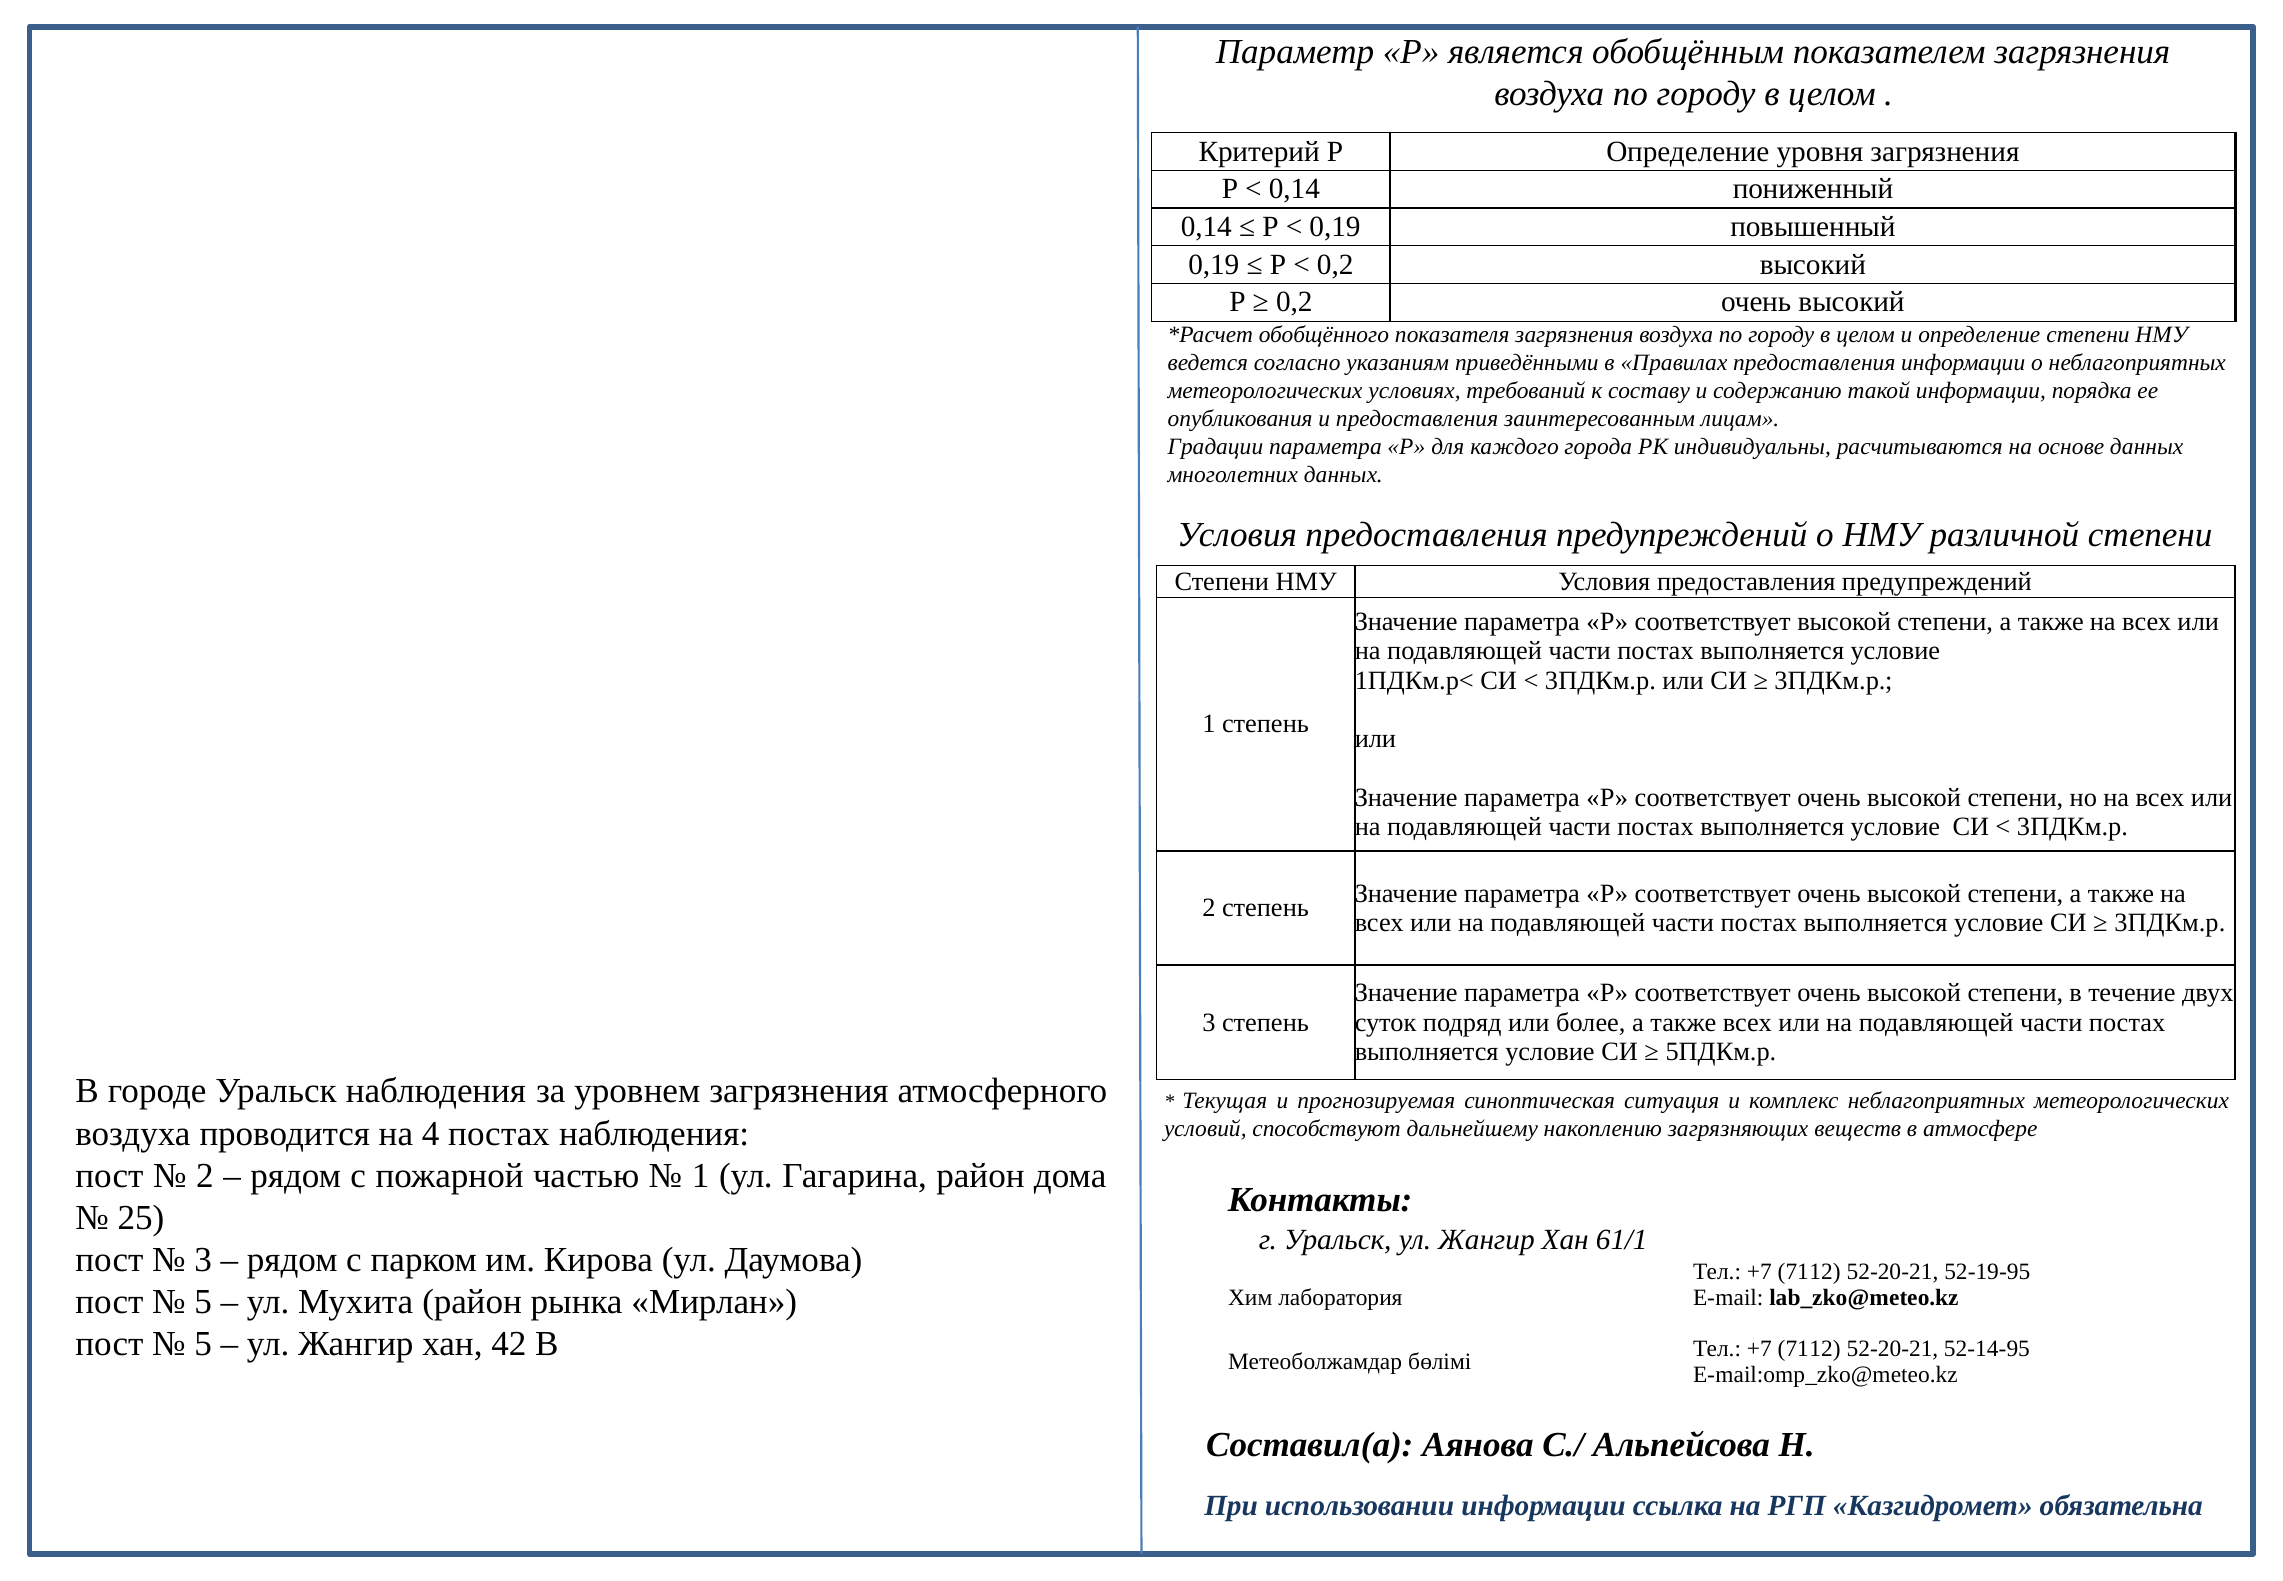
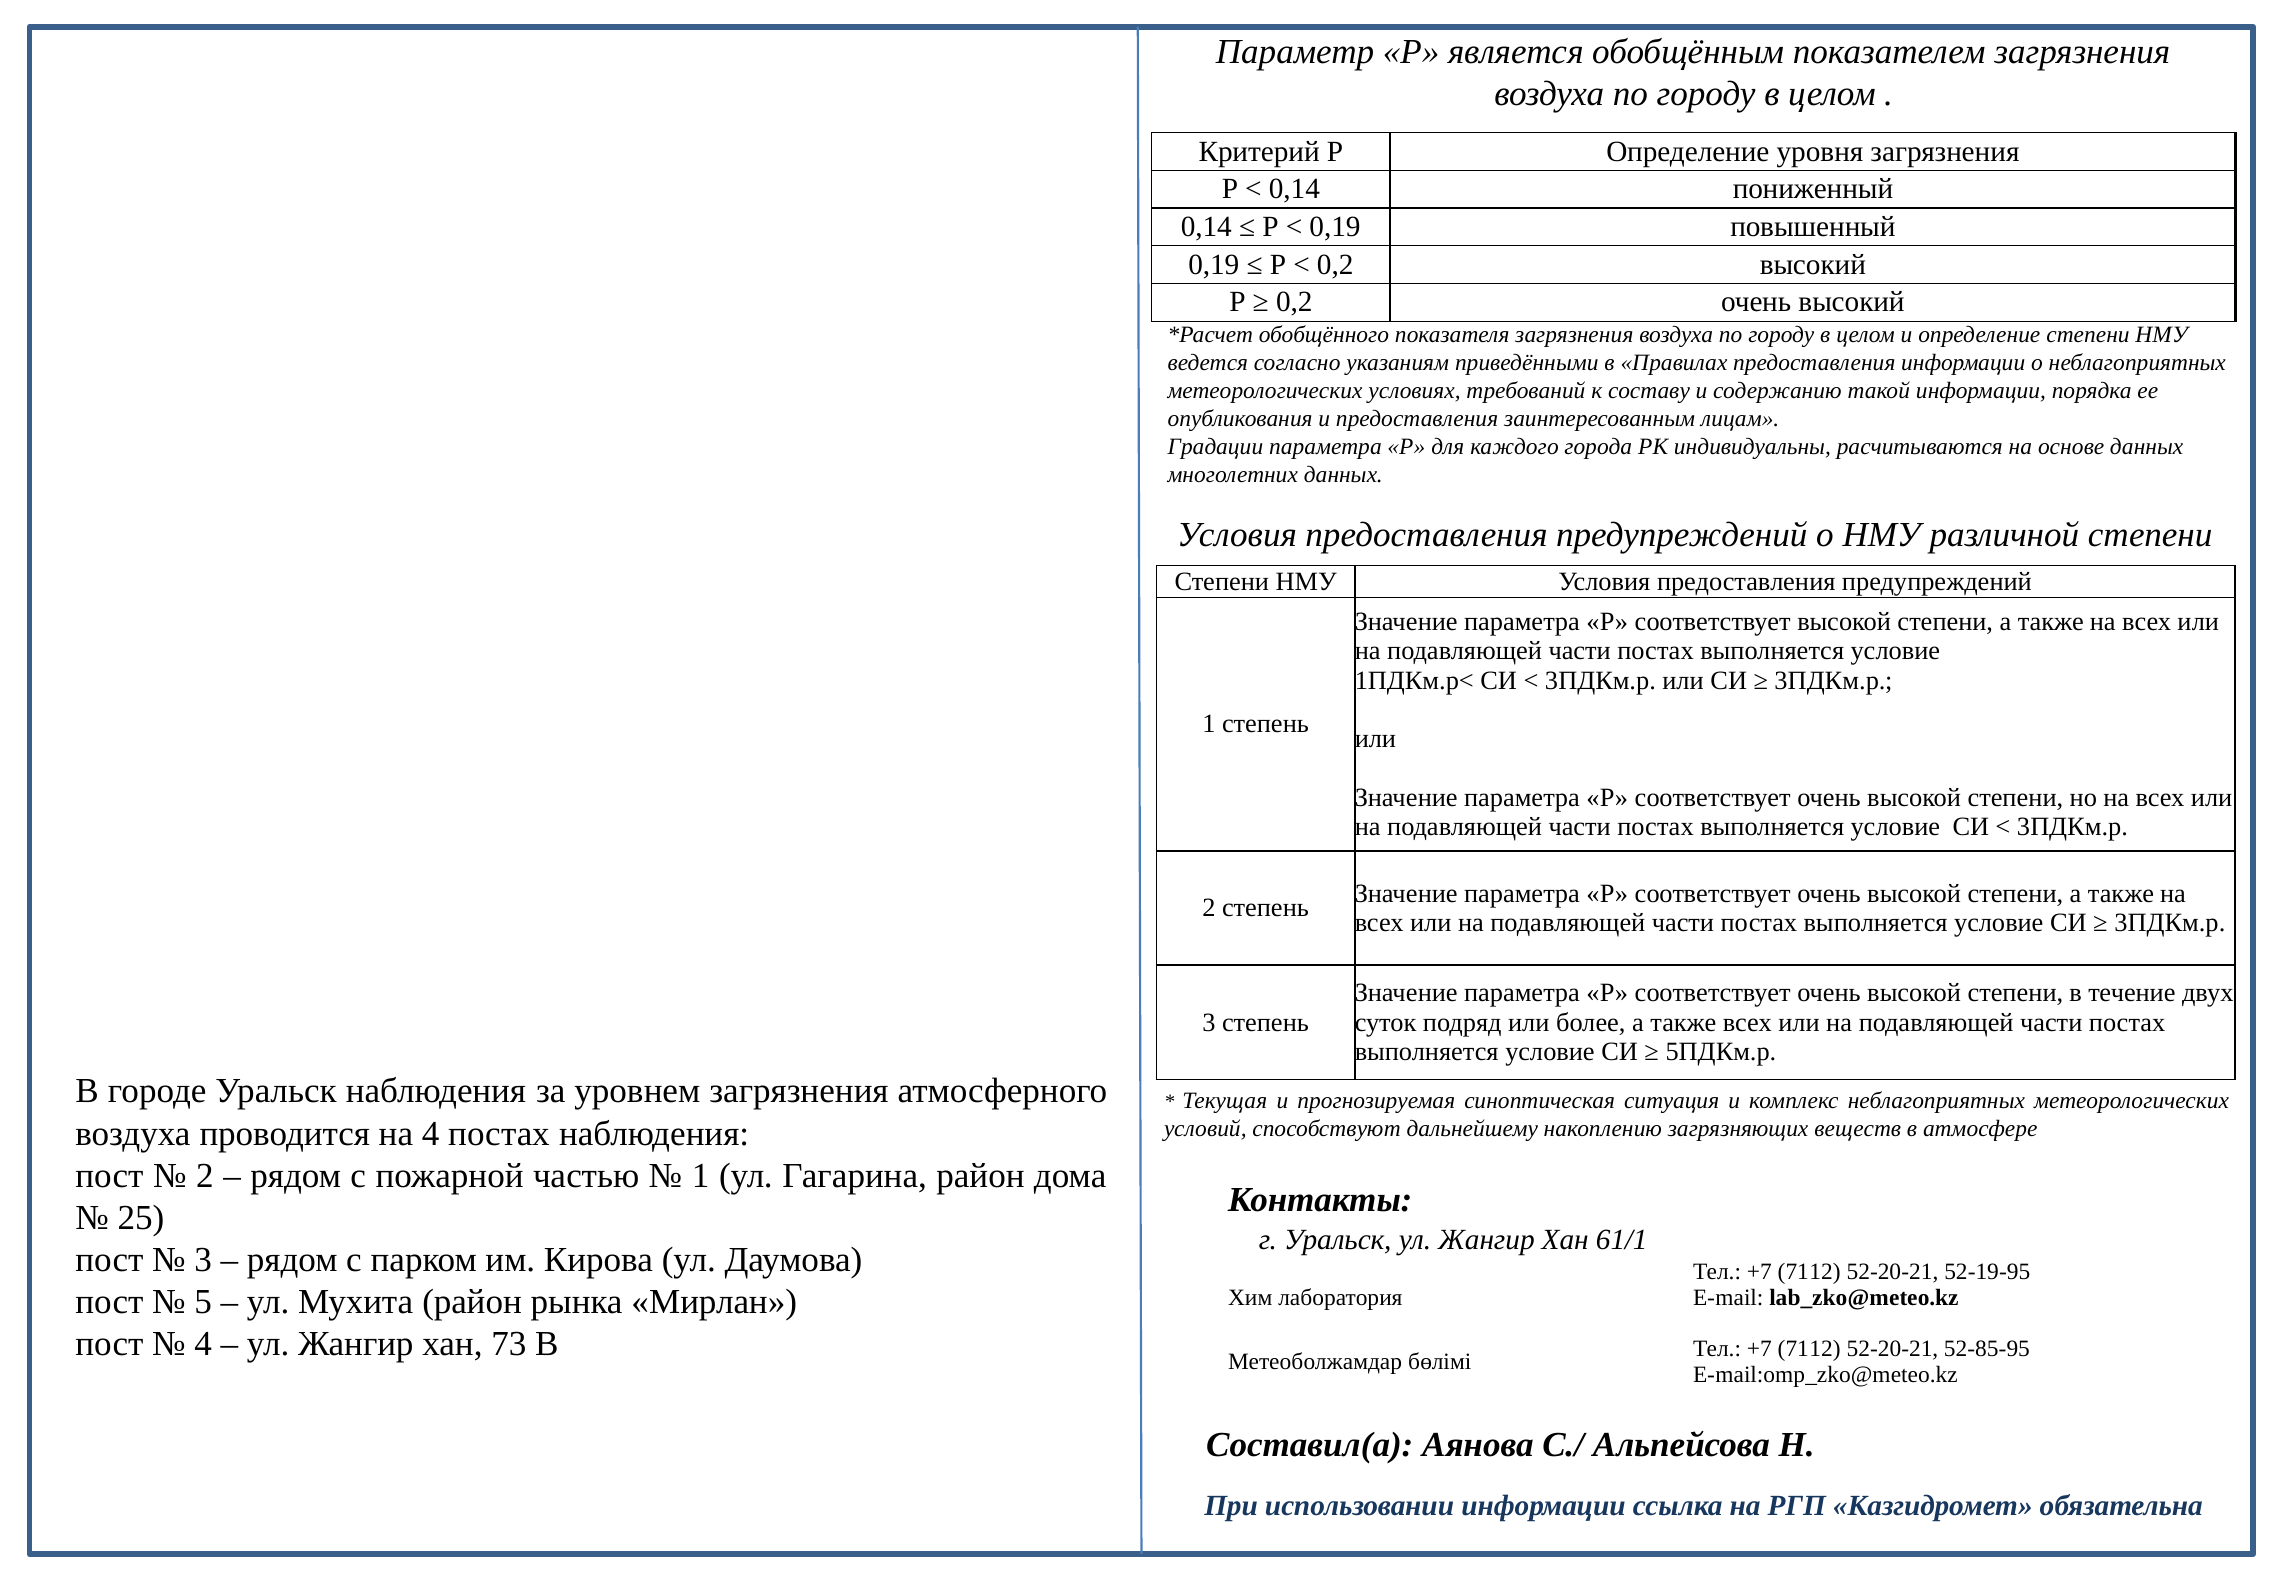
5 at (203, 1344): 5 -> 4
42: 42 -> 73
52-14-95: 52-14-95 -> 52-85-95
